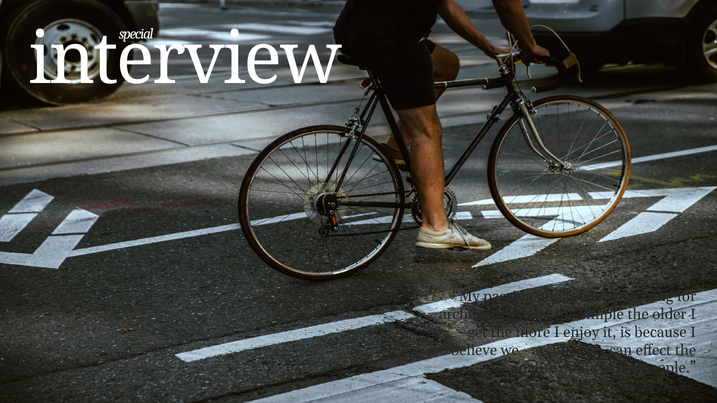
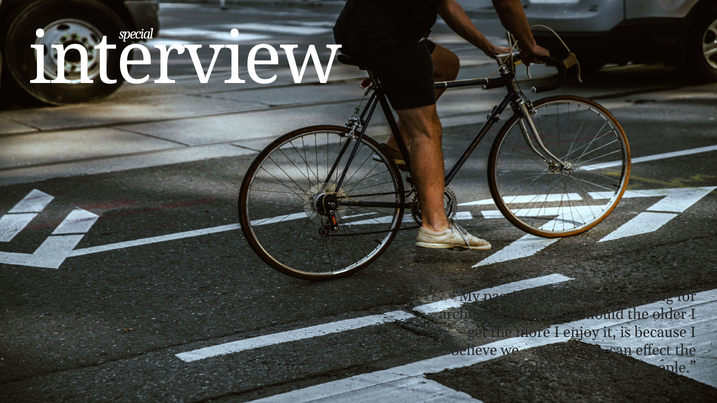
simple: simple -> should
